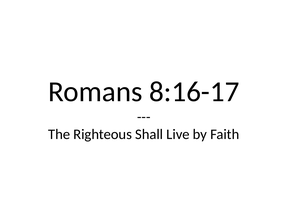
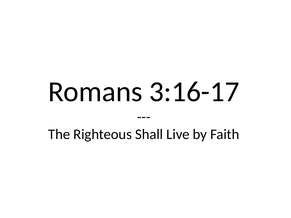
8:16-17: 8:16-17 -> 3:16-17
